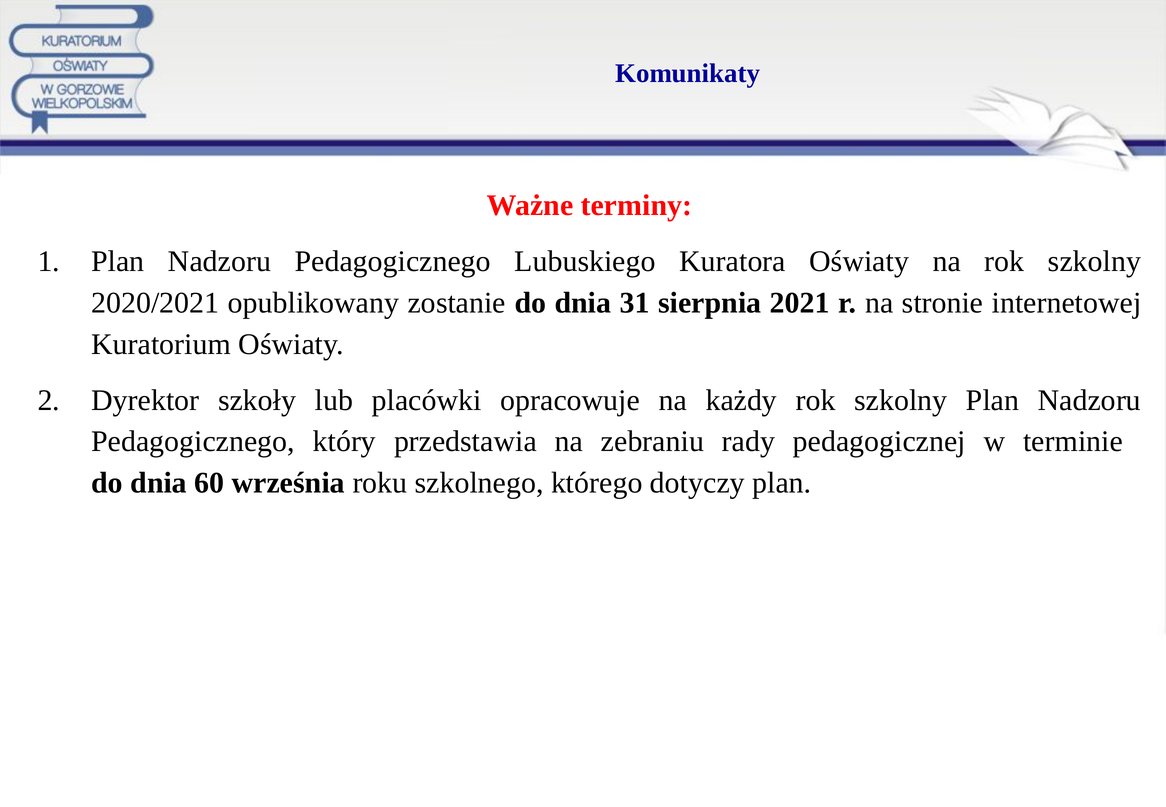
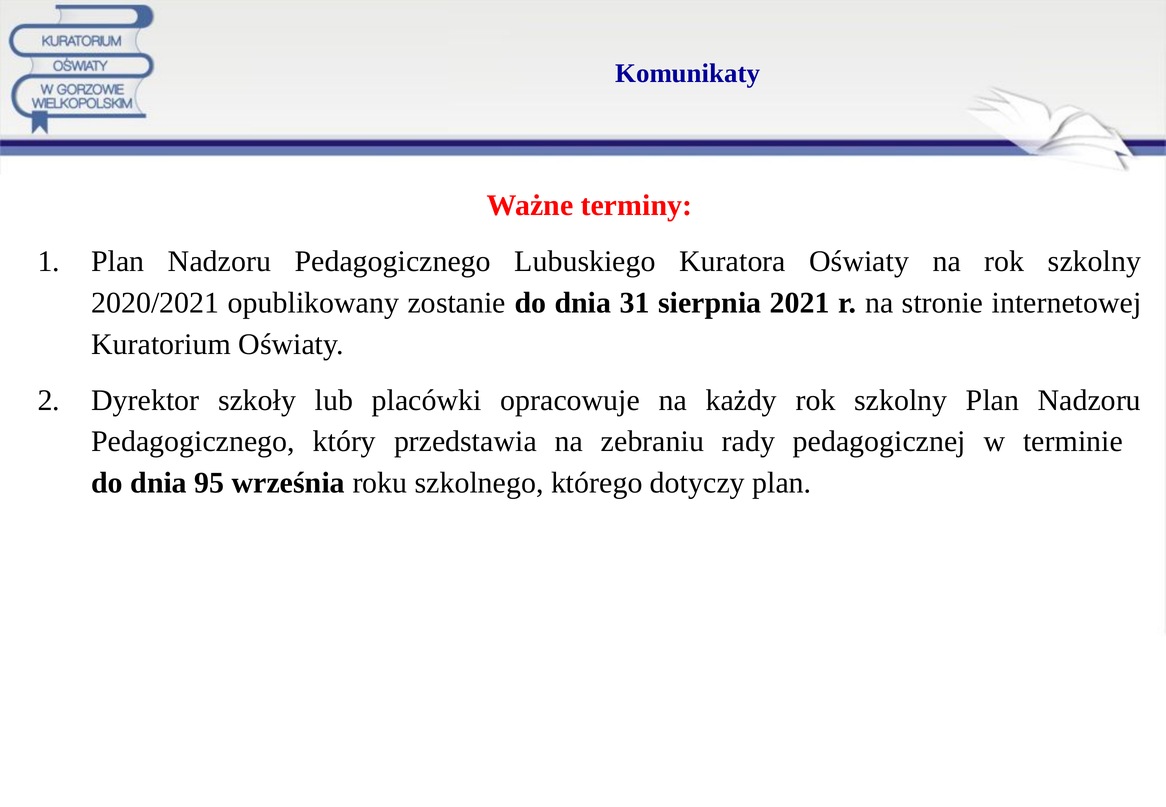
60: 60 -> 95
